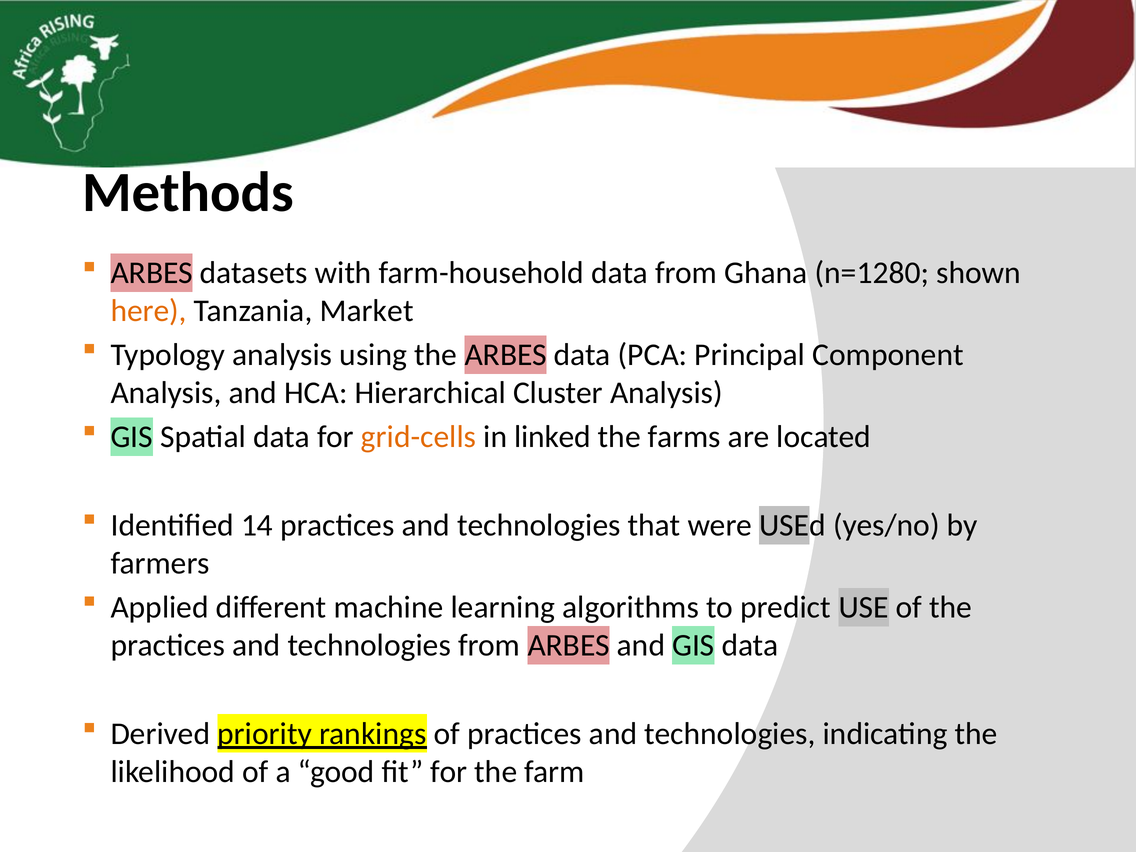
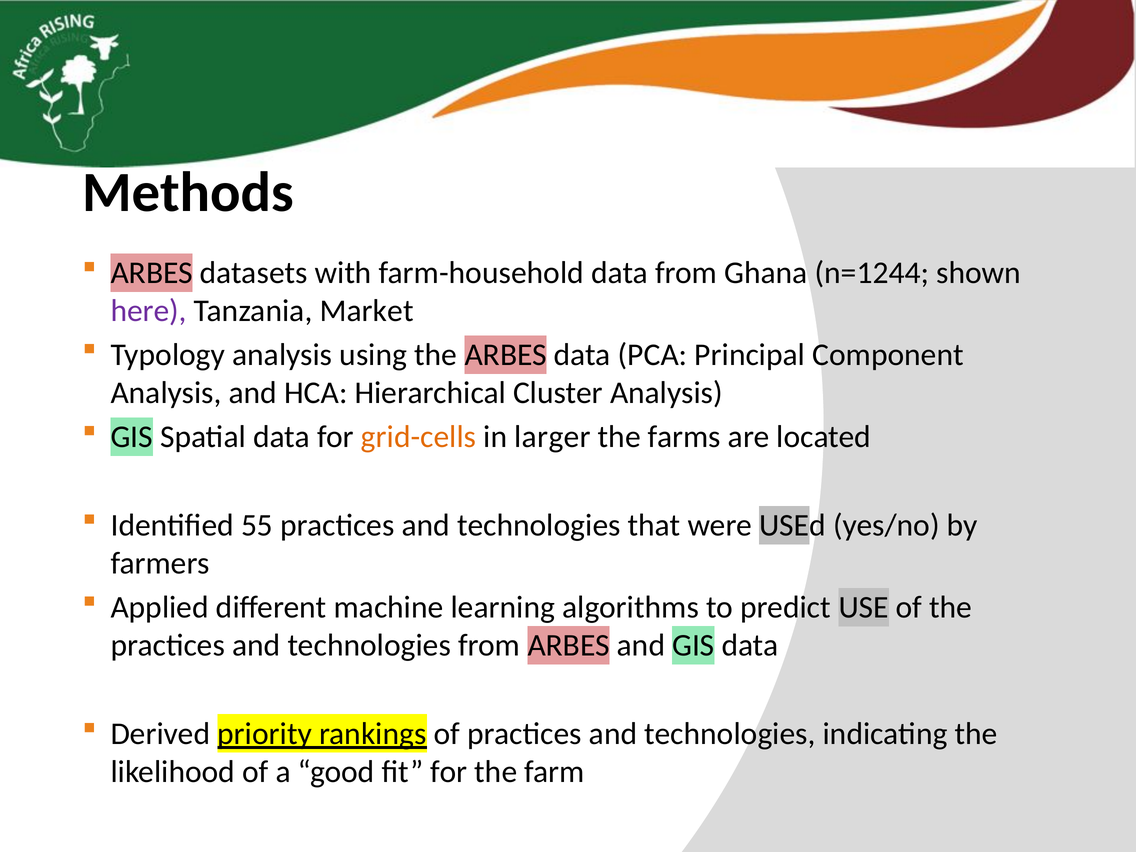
n=1280: n=1280 -> n=1244
here colour: orange -> purple
linked: linked -> larger
14: 14 -> 55
